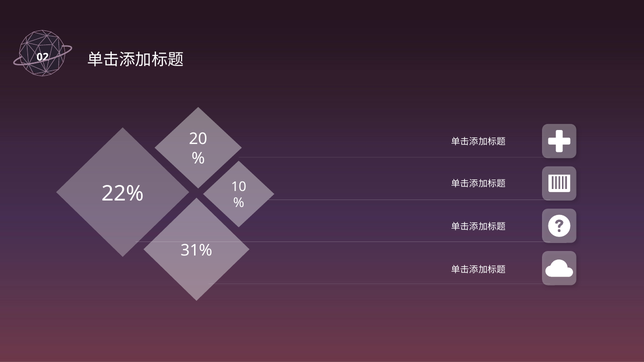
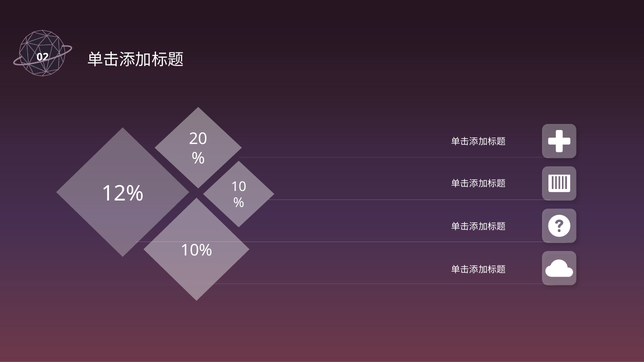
22%: 22% -> 12%
31%: 31% -> 10%
